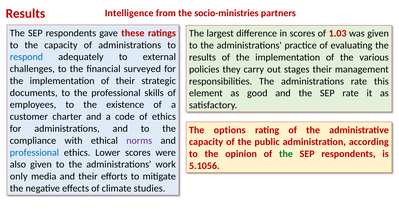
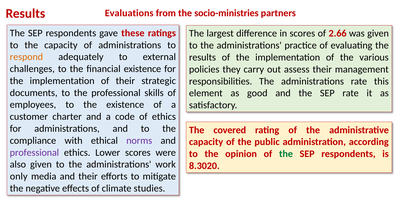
Intelligence: Intelligence -> Evaluations
1.03: 1.03 -> 2.66
respond colour: blue -> orange
financial surveyed: surveyed -> existence
stages: stages -> assess
options: options -> covered
professional at (34, 153) colour: blue -> purple
5.1056: 5.1056 -> 8.3020
